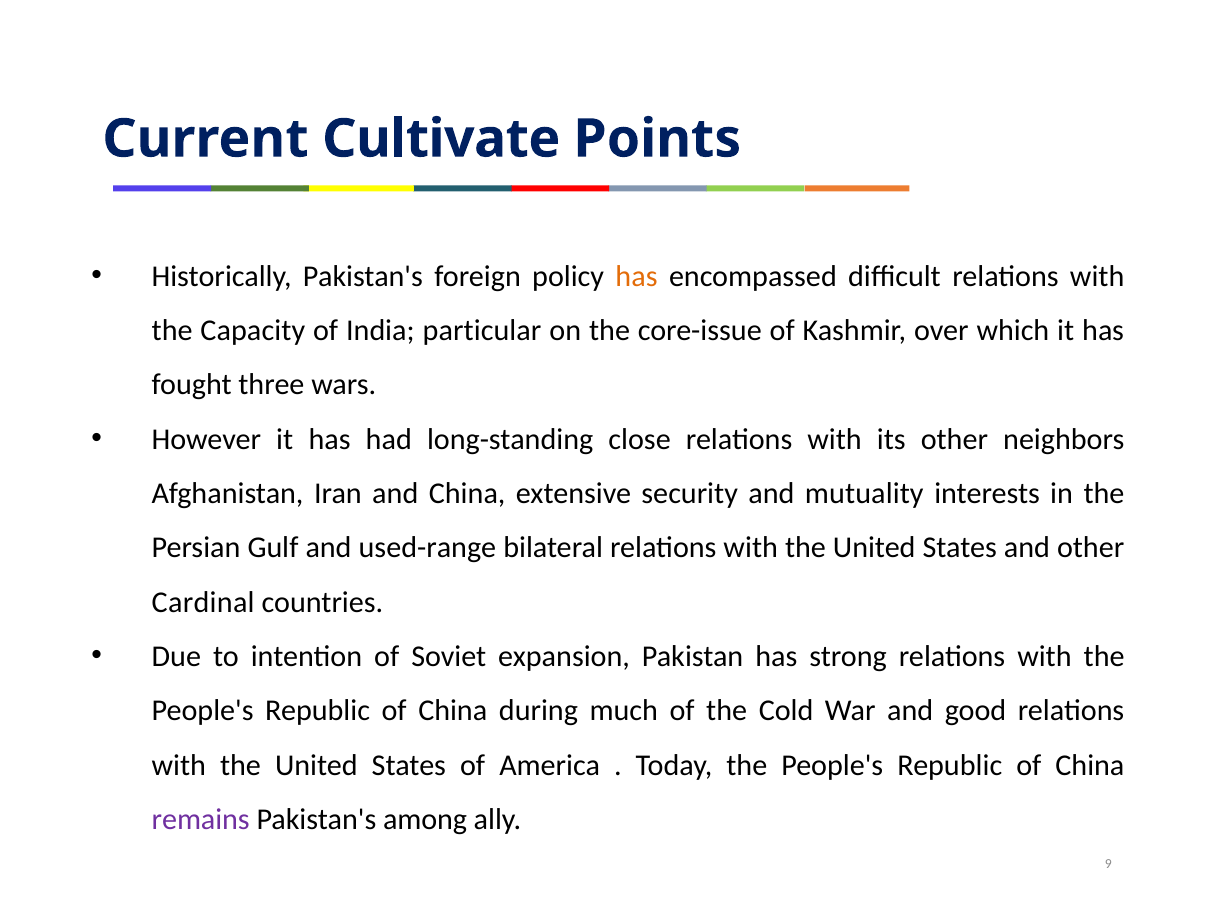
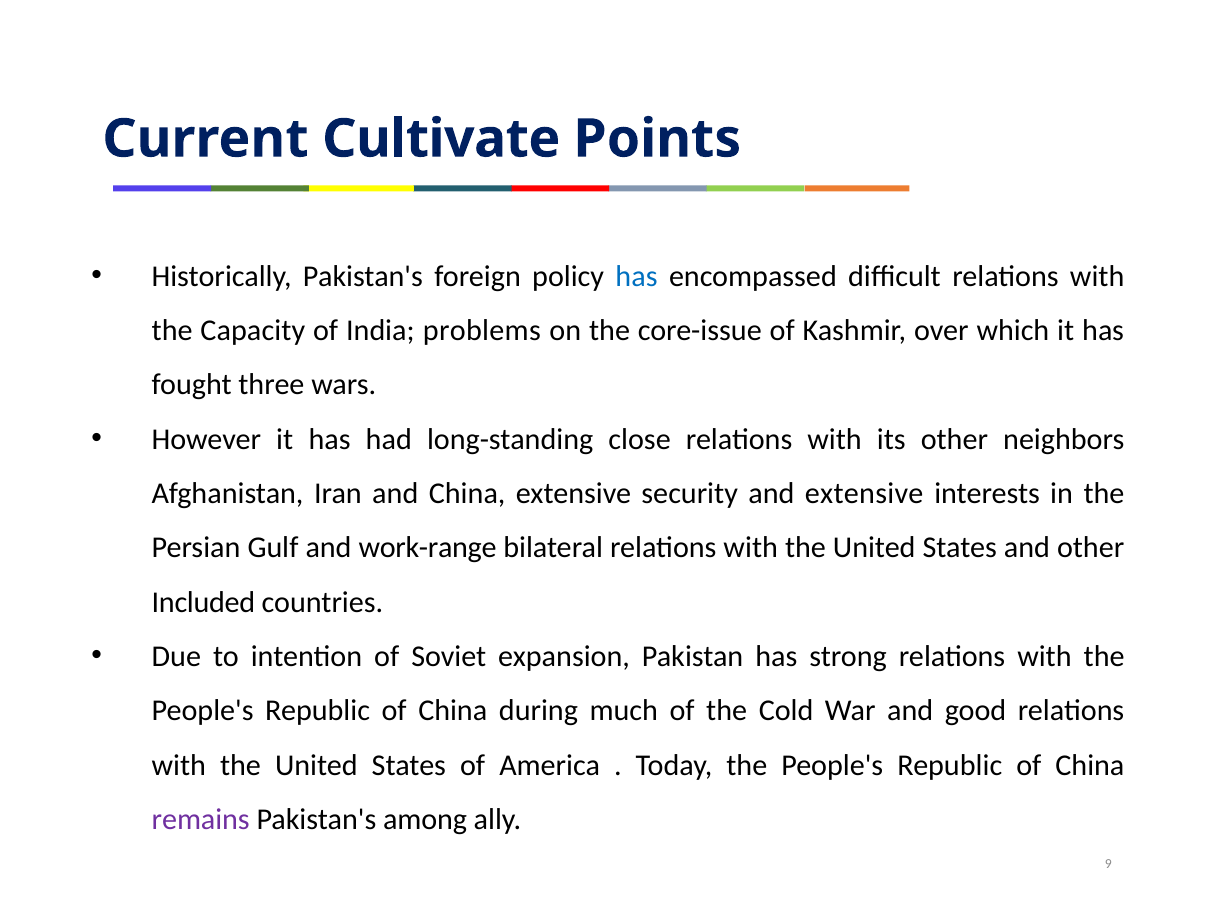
has at (637, 276) colour: orange -> blue
particular: particular -> problems
and mutuality: mutuality -> extensive
used-range: used-range -> work-range
Cardinal: Cardinal -> Included
